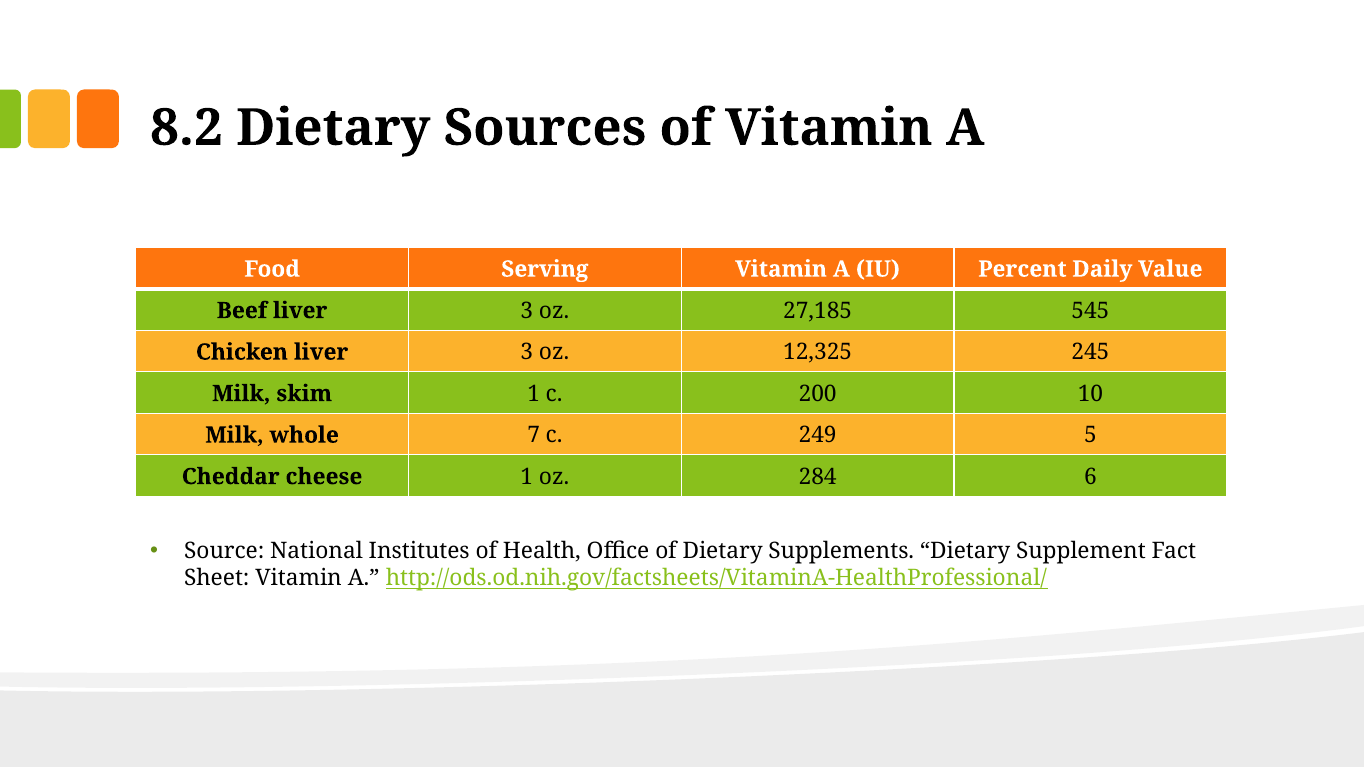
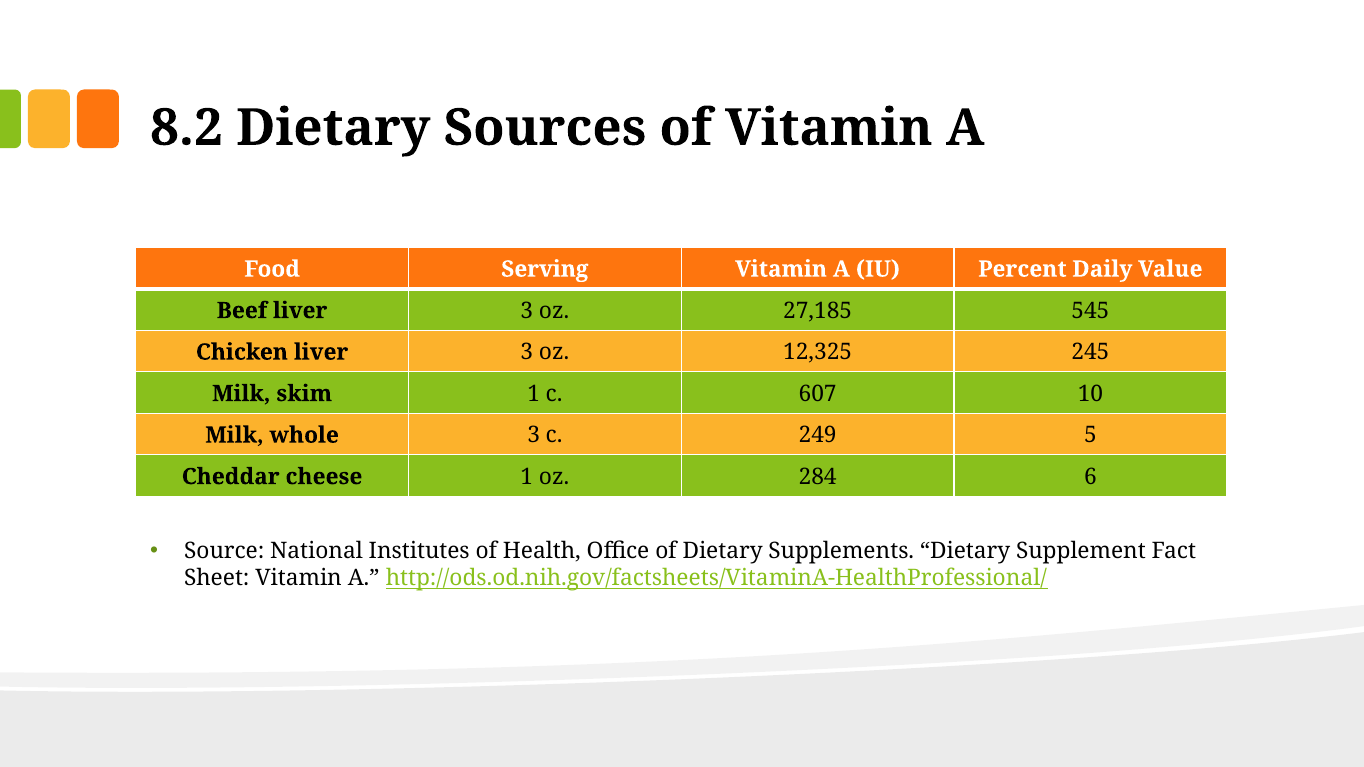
200: 200 -> 607
whole 7: 7 -> 3
